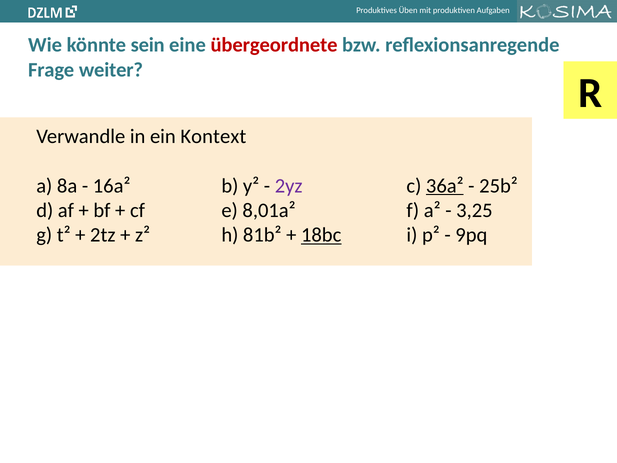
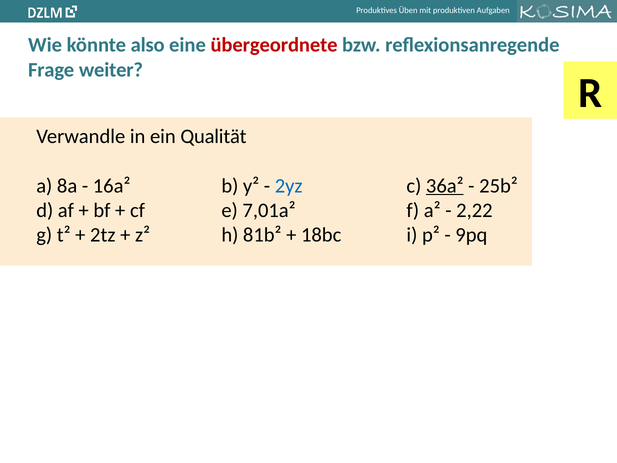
sein: sein -> also
Kontext: Kontext -> Qualität
2yz colour: purple -> blue
8,01a²: 8,01a² -> 7,01a²
3,25: 3,25 -> 2,22
18bc underline: present -> none
